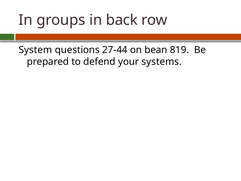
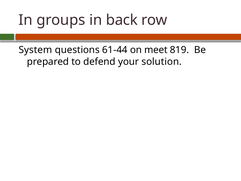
27-44: 27-44 -> 61-44
bean: bean -> meet
systems: systems -> solution
